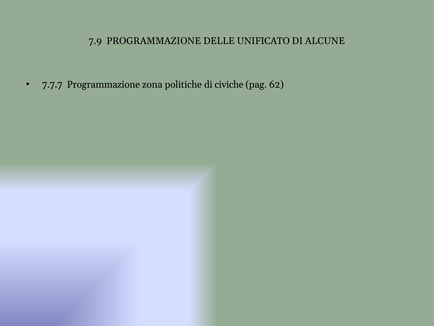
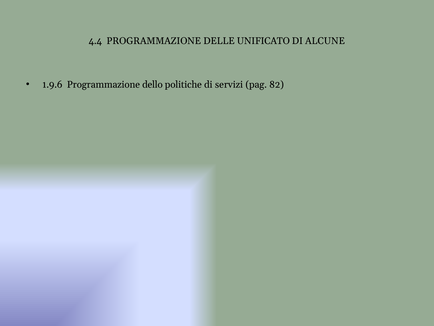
7.9: 7.9 -> 4.4
7.7.7: 7.7.7 -> 1.9.6
zona: zona -> dello
civiche: civiche -> servizi
62: 62 -> 82
